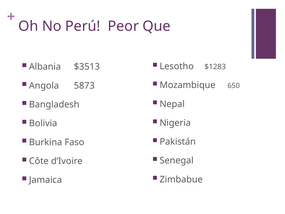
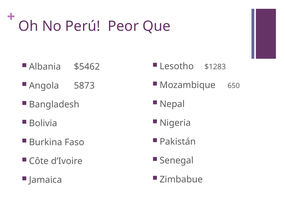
$3513: $3513 -> $5462
